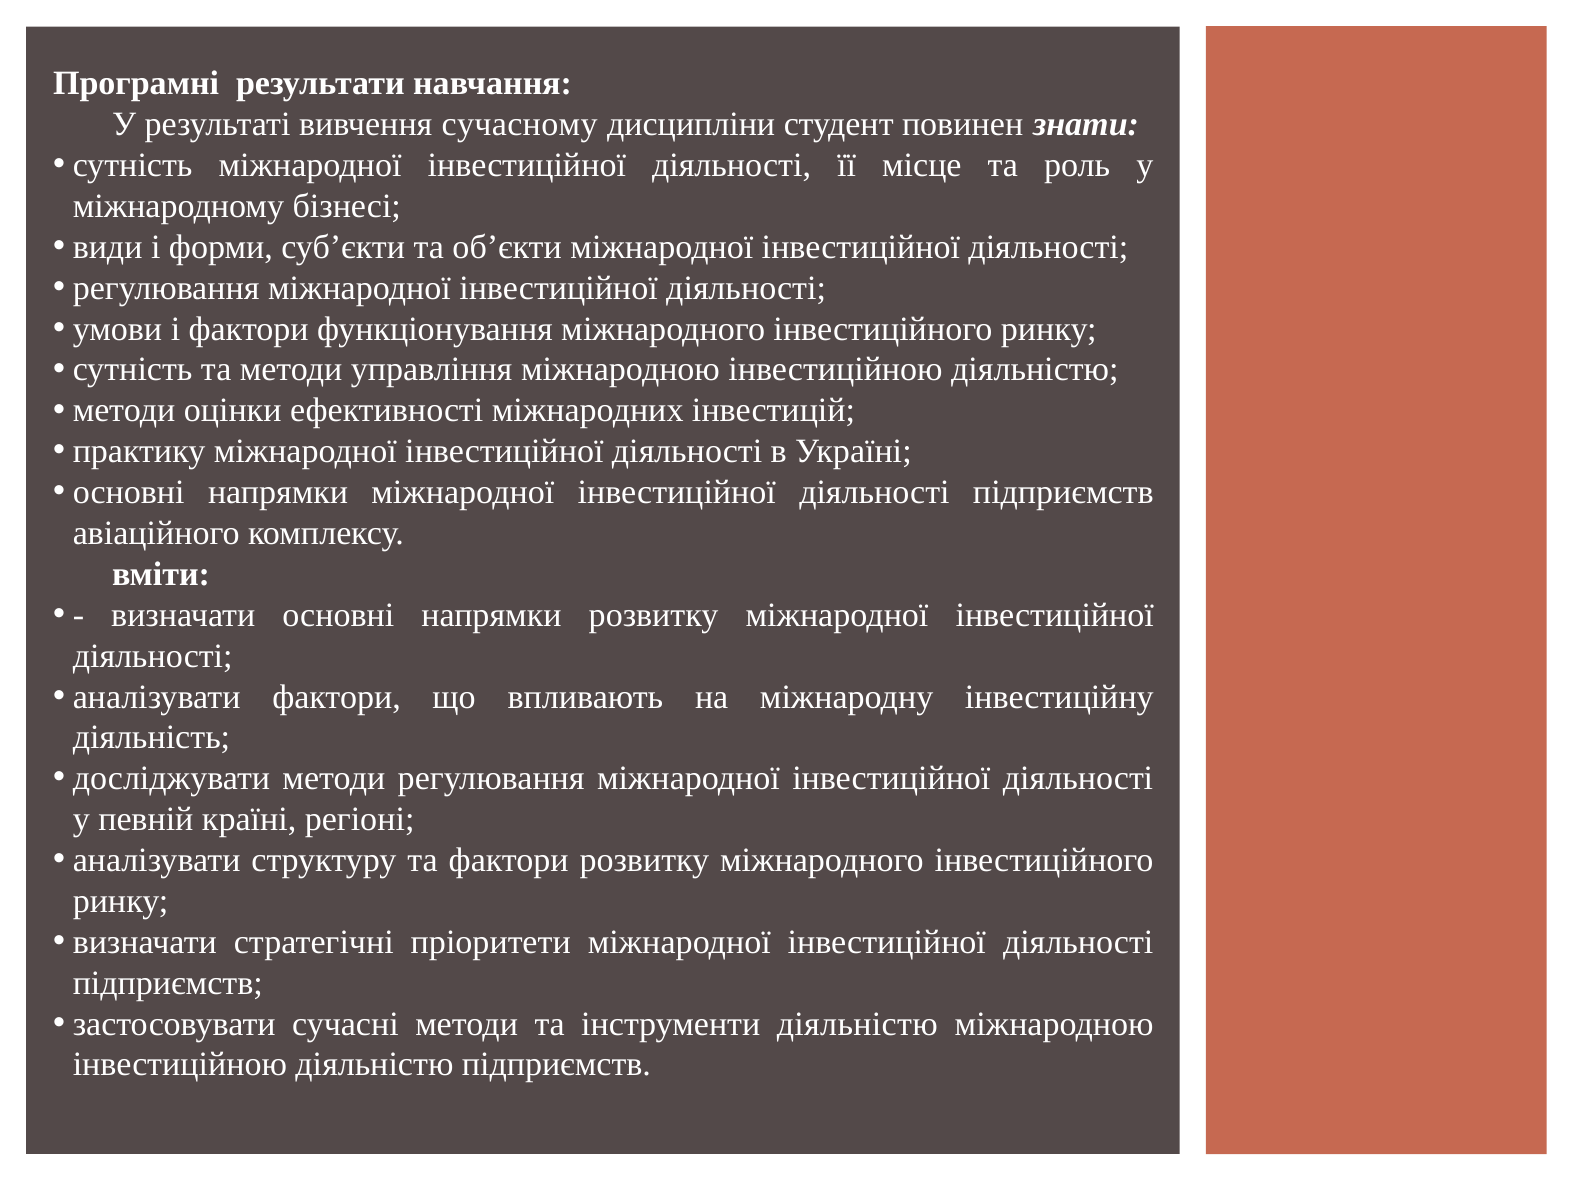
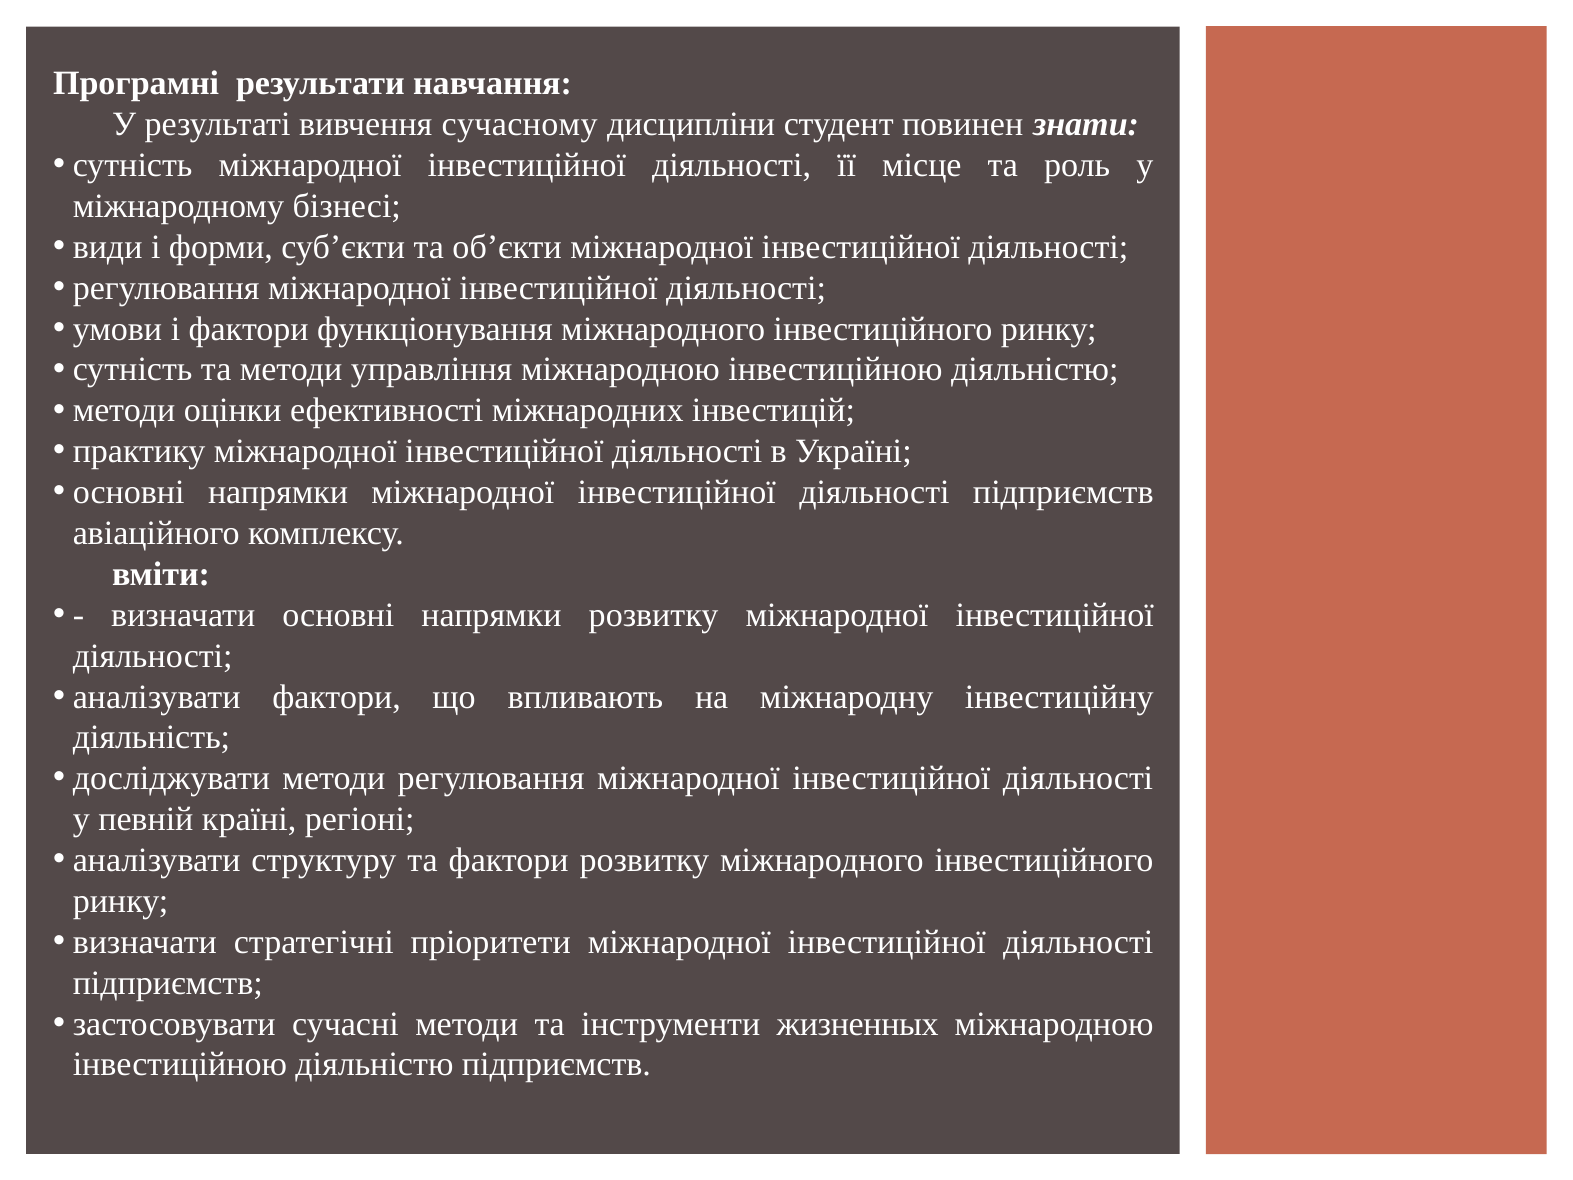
інструменти діяльністю: діяльністю -> жизненных
